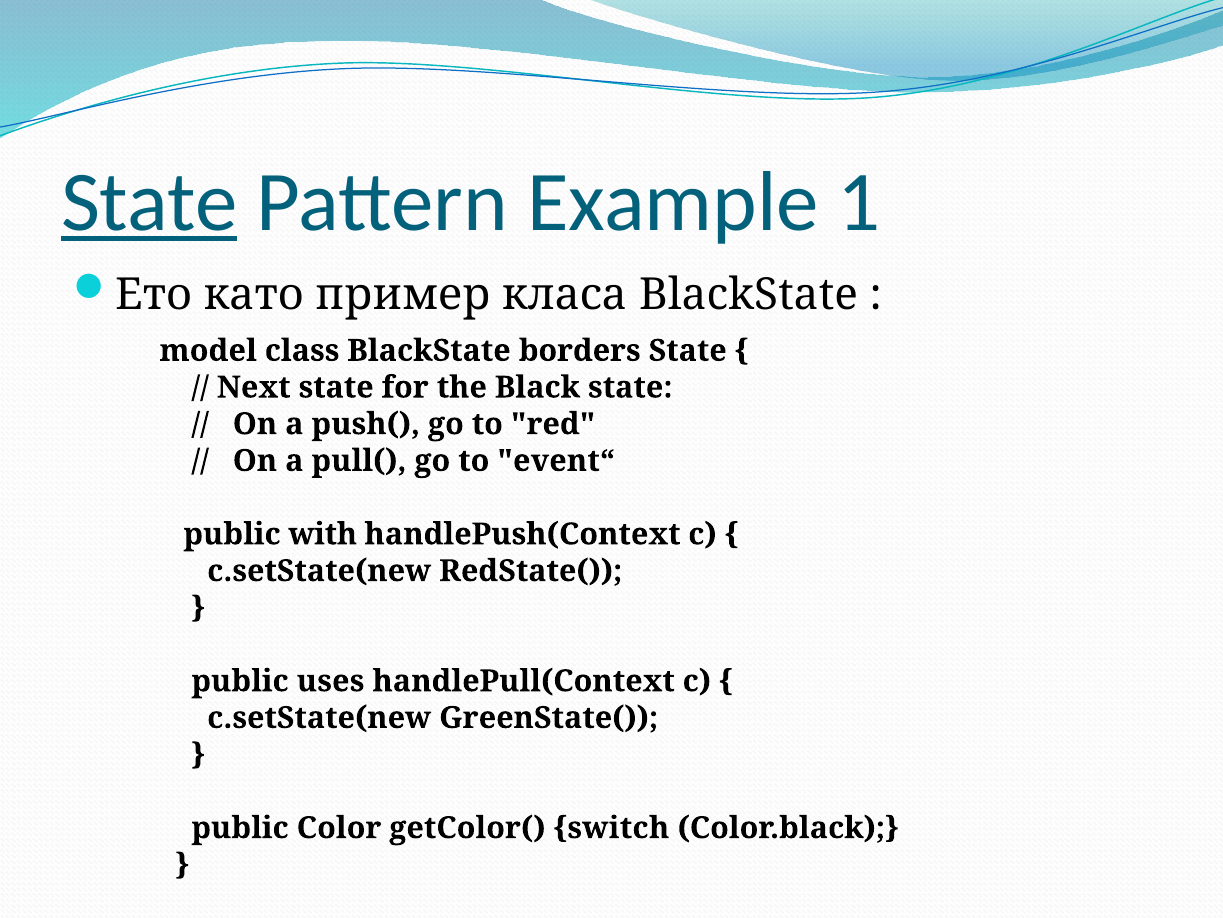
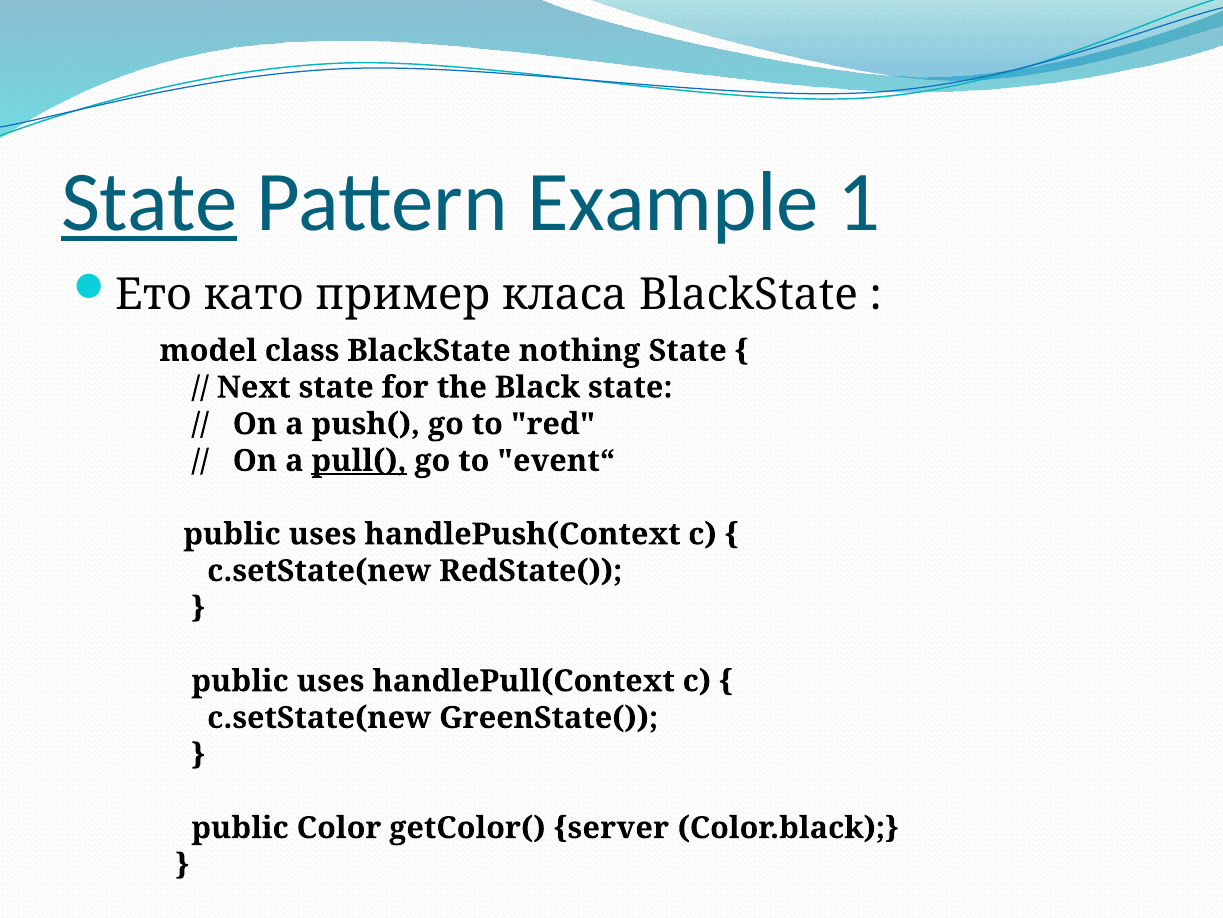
borders: borders -> nothing
pull( underline: none -> present
with at (323, 534): with -> uses
switch: switch -> server
